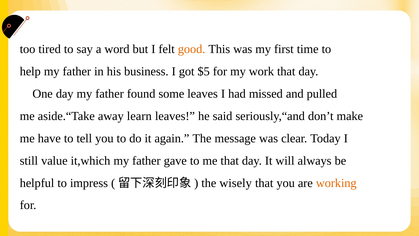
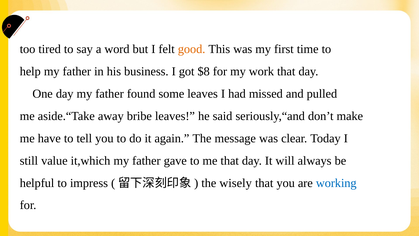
$5: $5 -> $8
learn: learn -> bribe
working colour: orange -> blue
